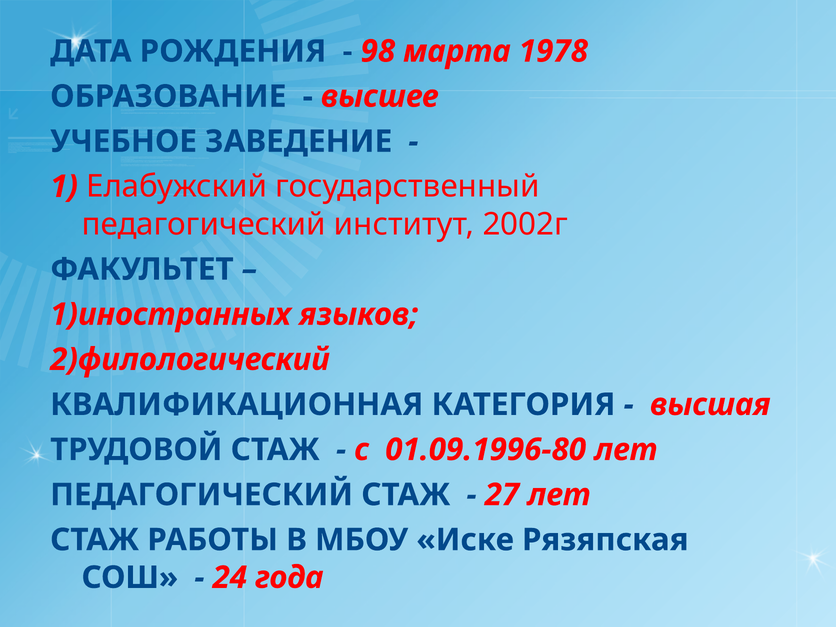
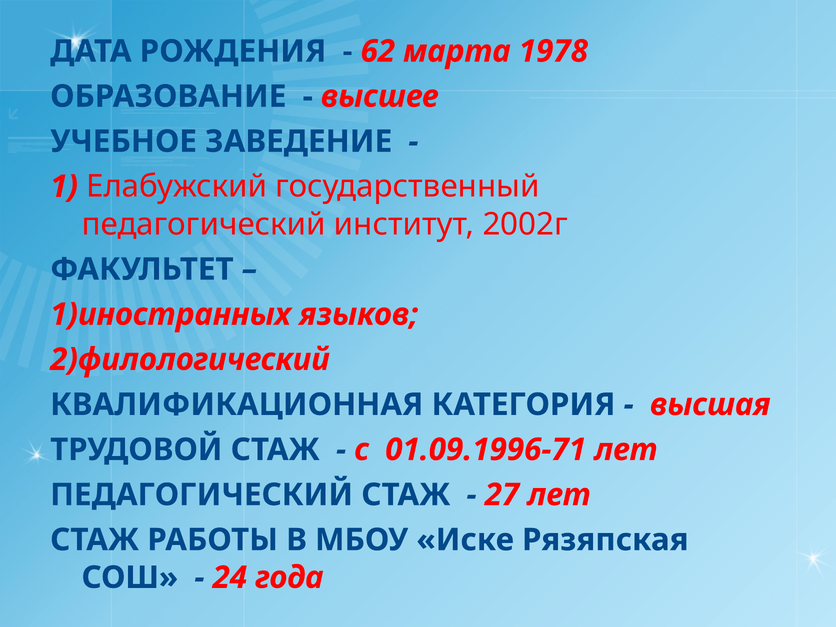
98: 98 -> 62
01.09.1996-80: 01.09.1996-80 -> 01.09.1996-71
